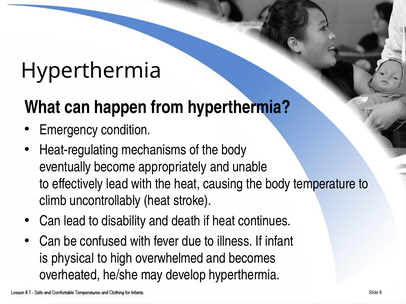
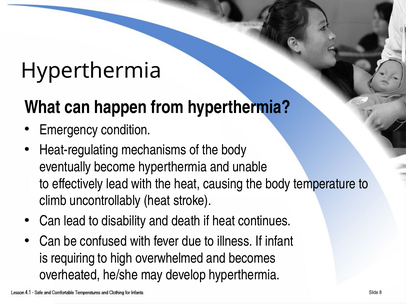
become appropriately: appropriately -> hyperthermia
physical: physical -> requiring
